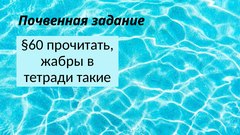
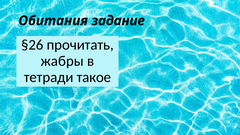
Почвенная: Почвенная -> Обитания
§60: §60 -> §26
такие: такие -> такое
